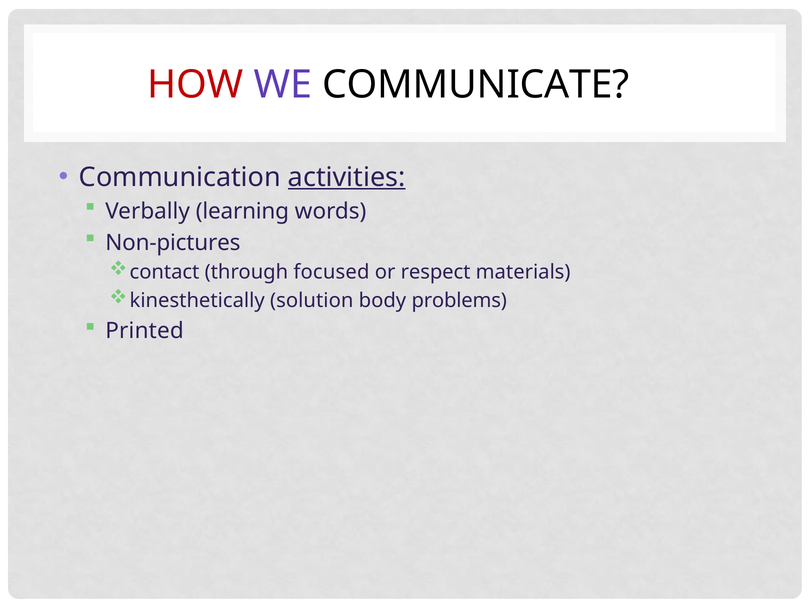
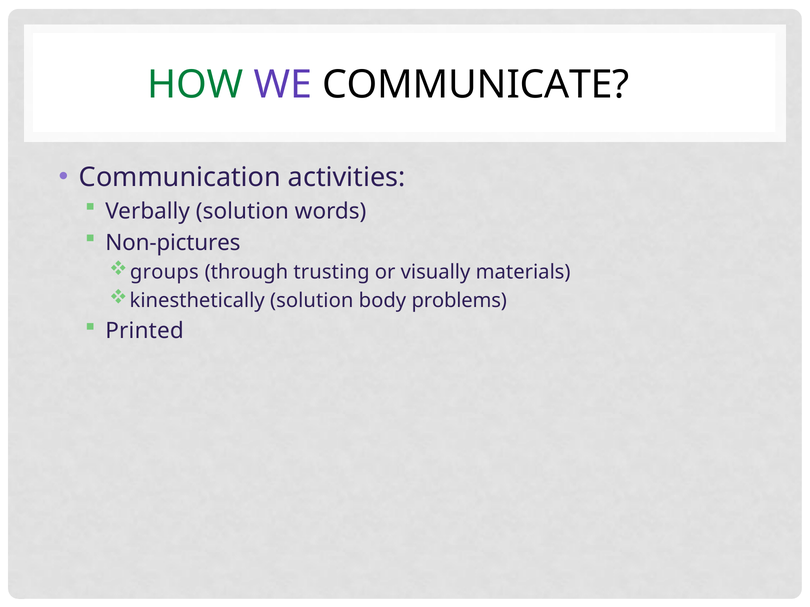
HOW colour: red -> green
activities underline: present -> none
Verbally learning: learning -> solution
contact: contact -> groups
focused: focused -> trusting
respect: respect -> visually
